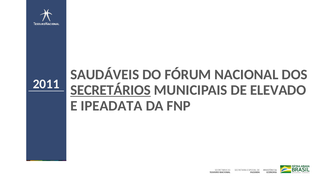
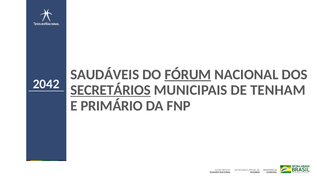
FÓRUM underline: none -> present
2011: 2011 -> 2042
ELEVADO: ELEVADO -> TENHAM
IPEADATA: IPEADATA -> PRIMÁRIO
